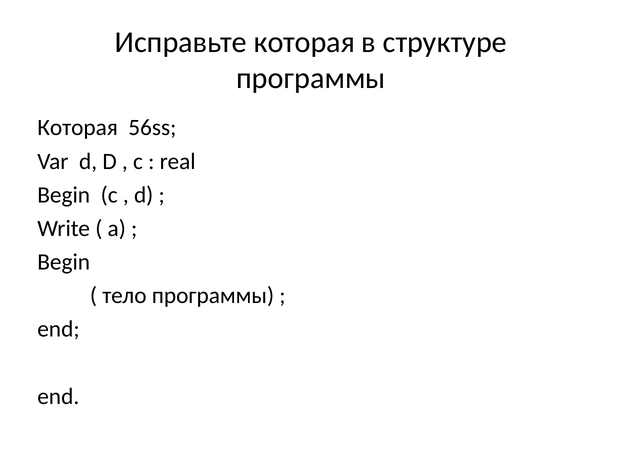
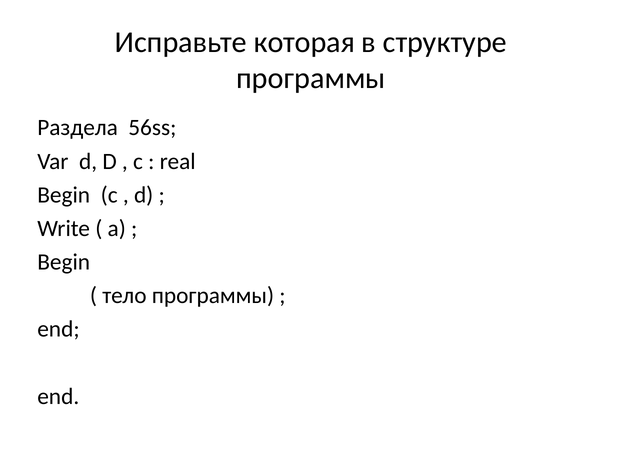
Которая at (78, 128): Которая -> Раздела
